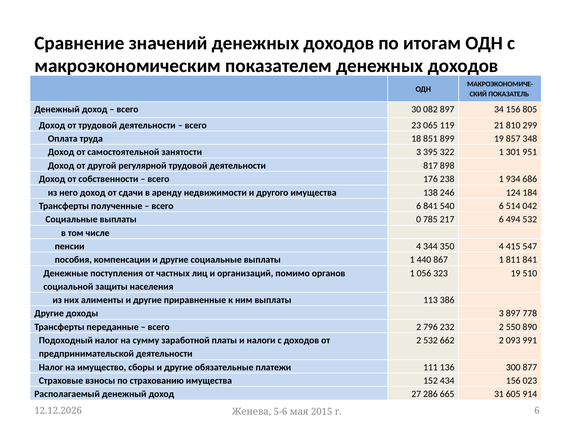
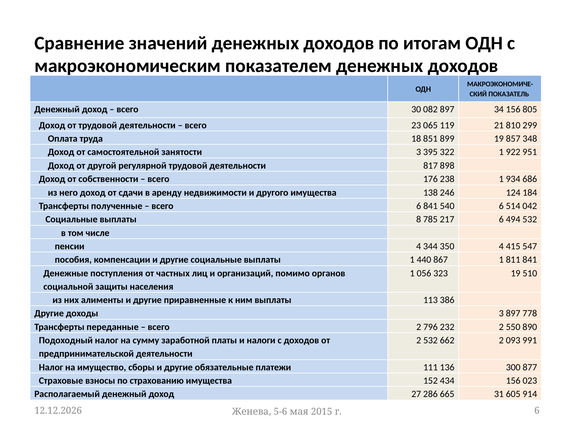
301: 301 -> 922
0: 0 -> 8
